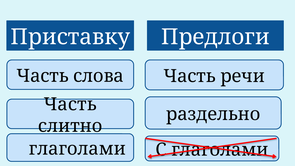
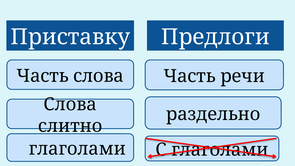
Часть at (70, 104): Часть -> Слова
